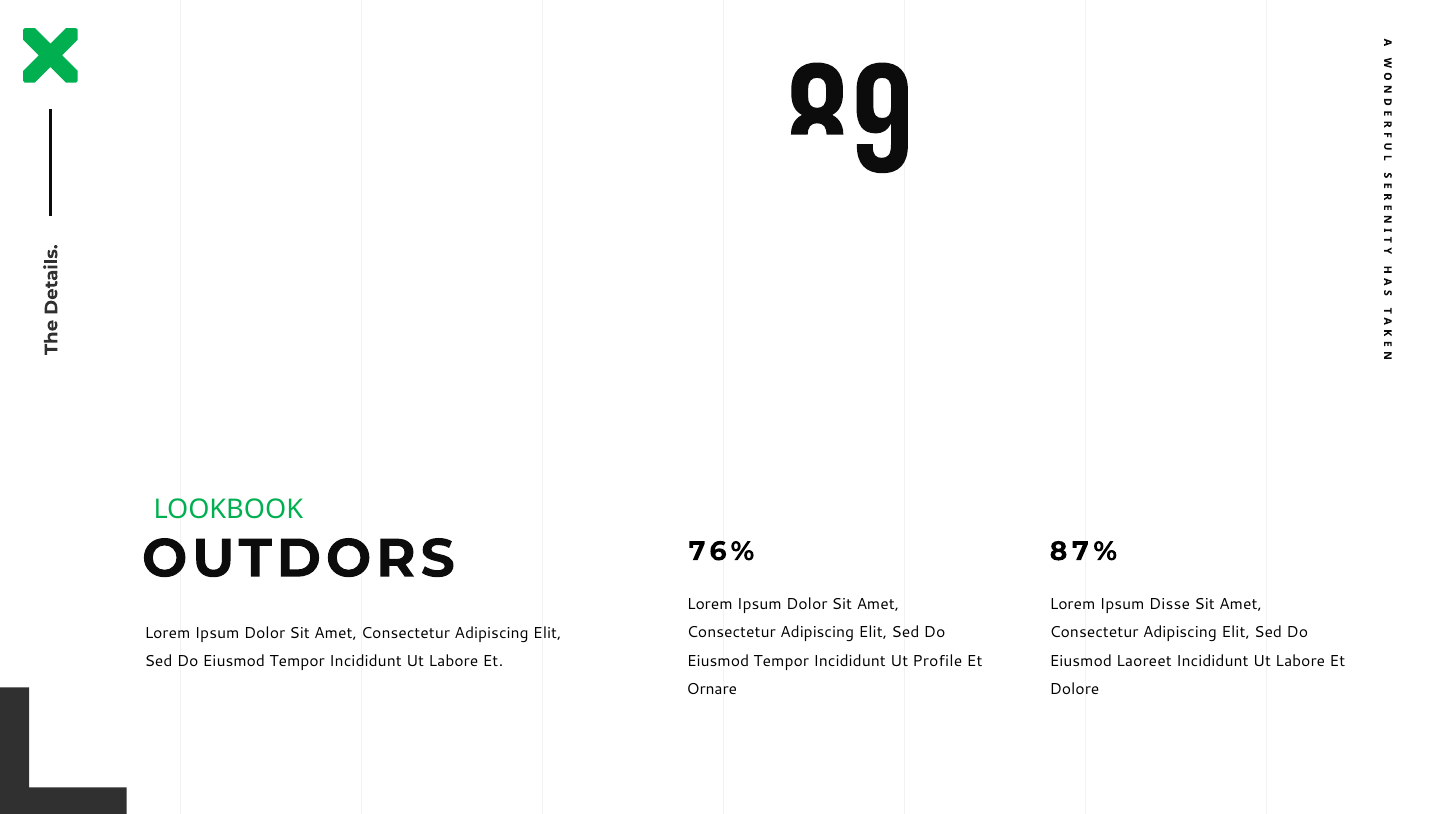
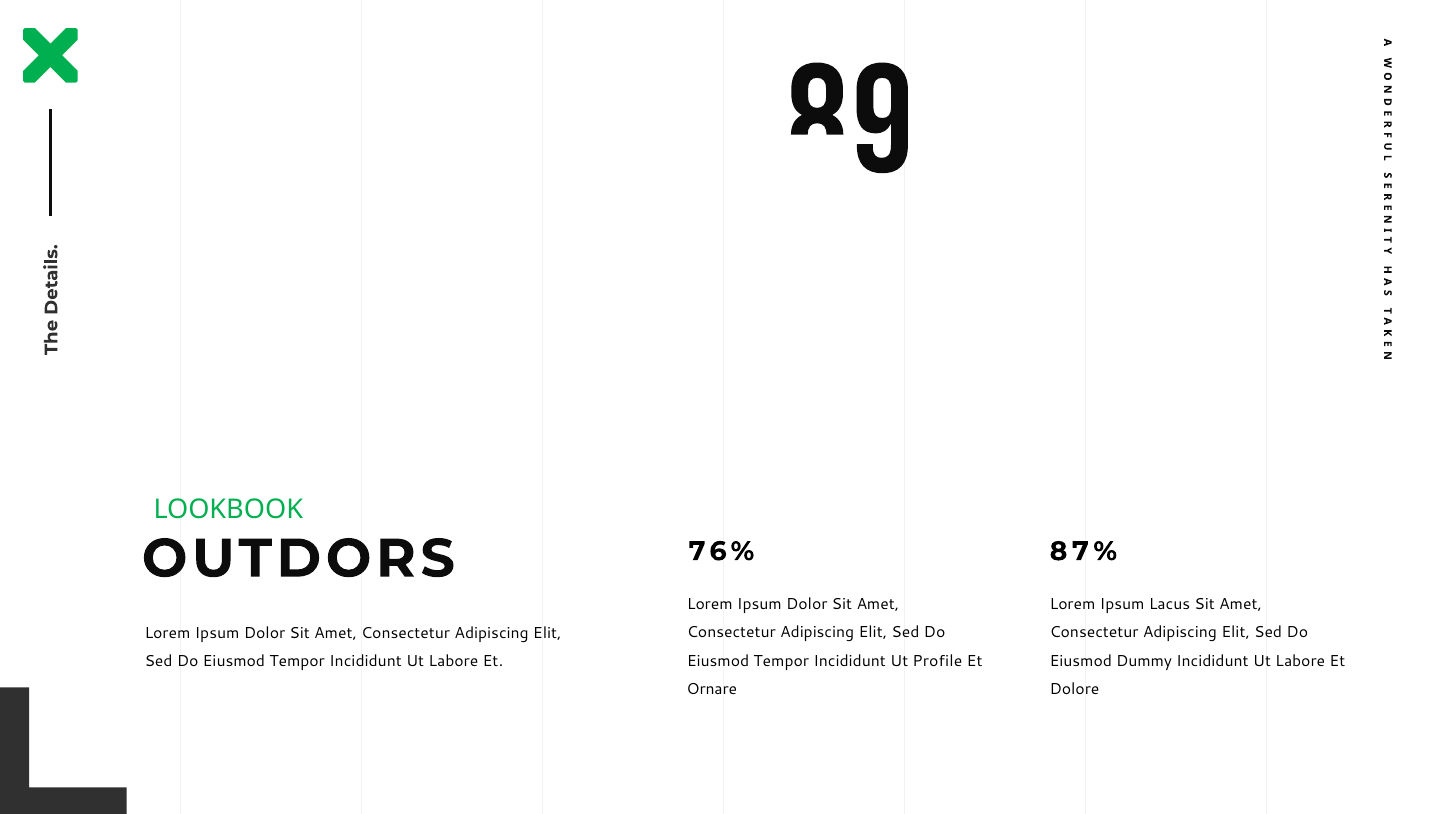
Disse: Disse -> Lacus
Laoreet: Laoreet -> Dummy
